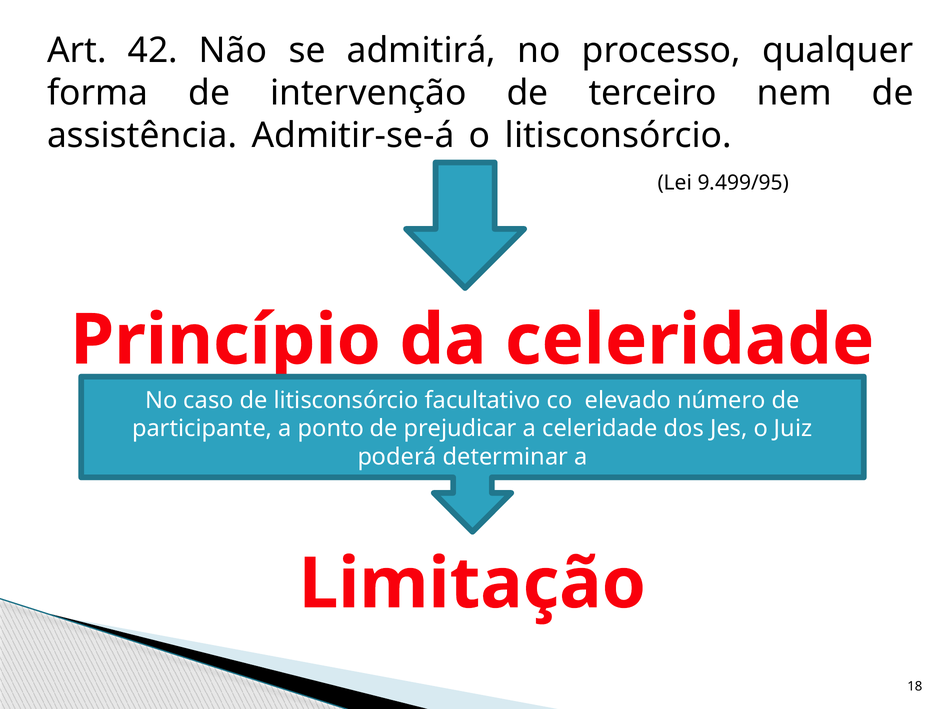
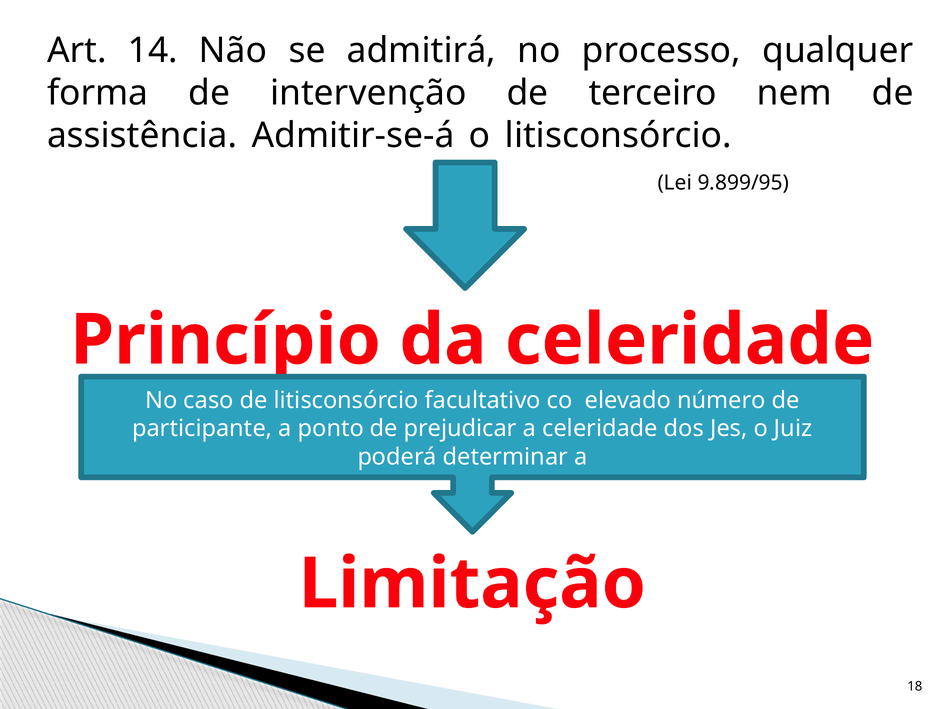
42: 42 -> 14
9.499/95: 9.499/95 -> 9.899/95
